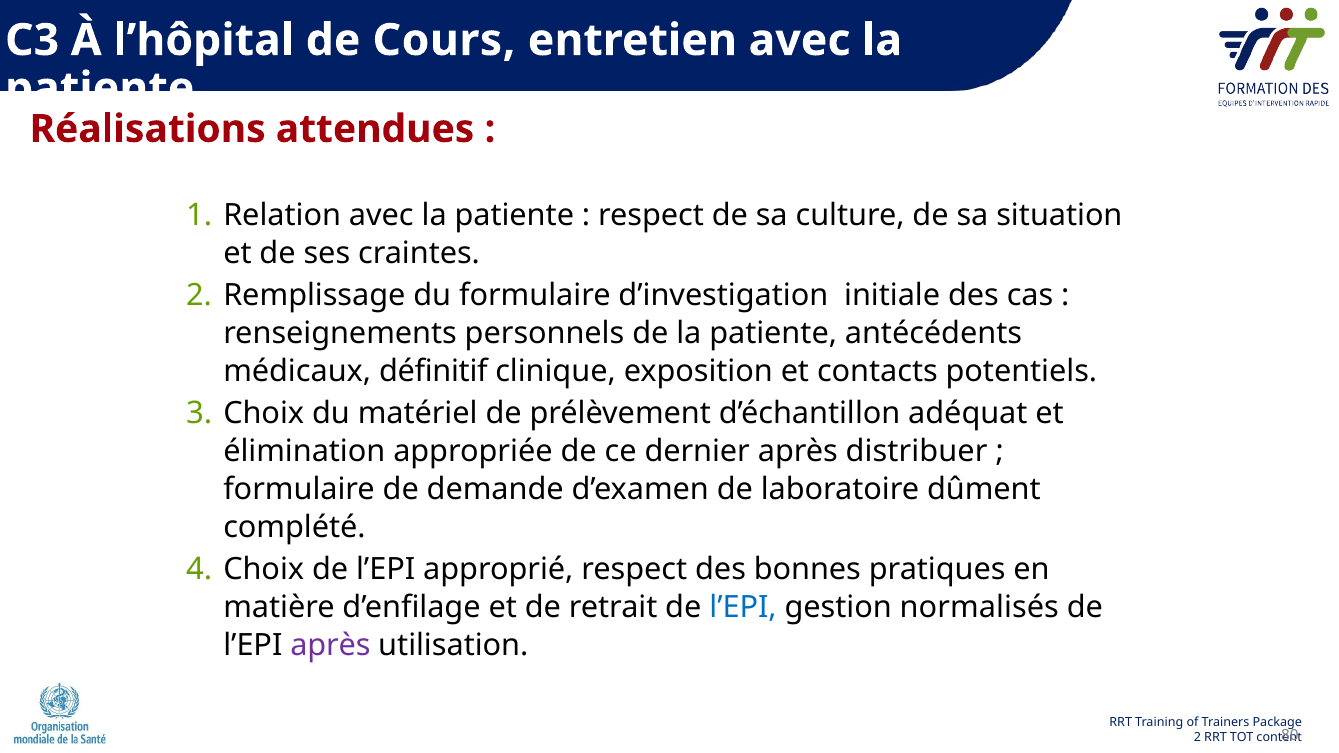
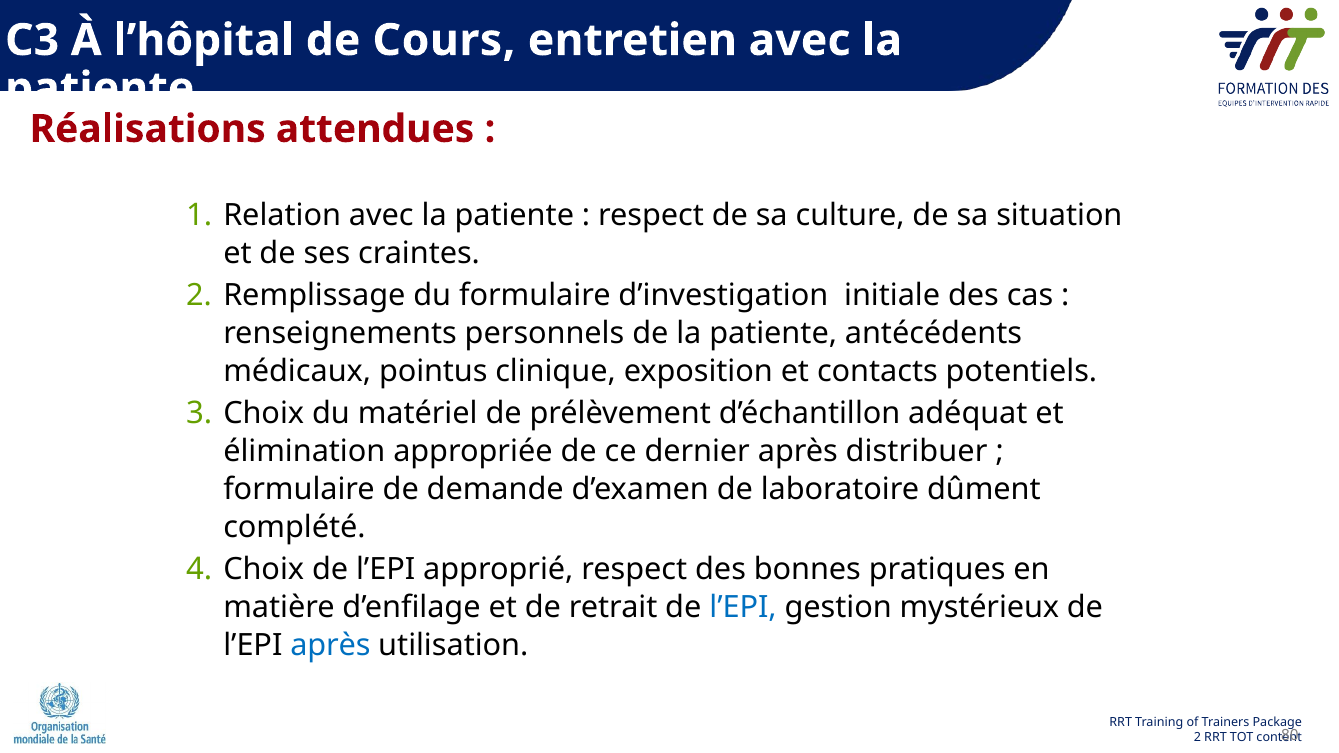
définitif: définitif -> pointus
normalisés: normalisés -> mystérieux
après at (330, 646) colour: purple -> blue
